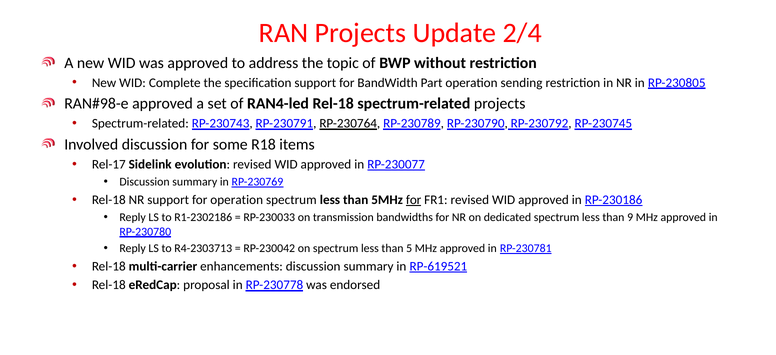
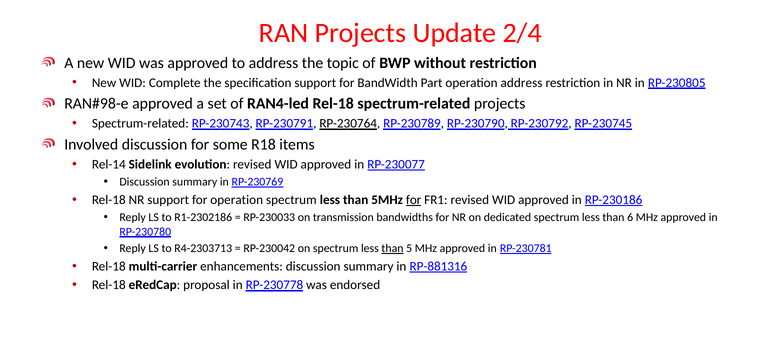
operation sending: sending -> address
Rel-17: Rel-17 -> Rel-14
9: 9 -> 6
than at (392, 248) underline: none -> present
RP-619521: RP-619521 -> RP-881316
